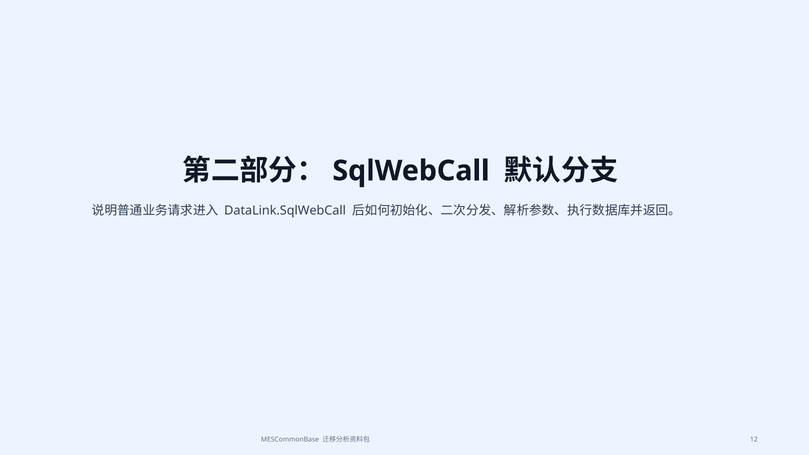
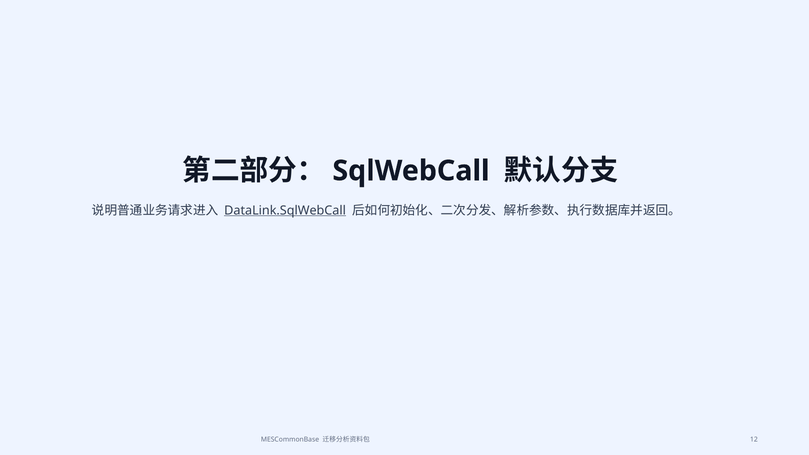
DataLink.SqlWebCall underline: none -> present
